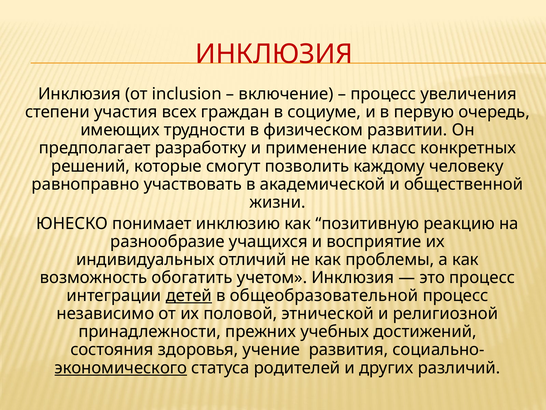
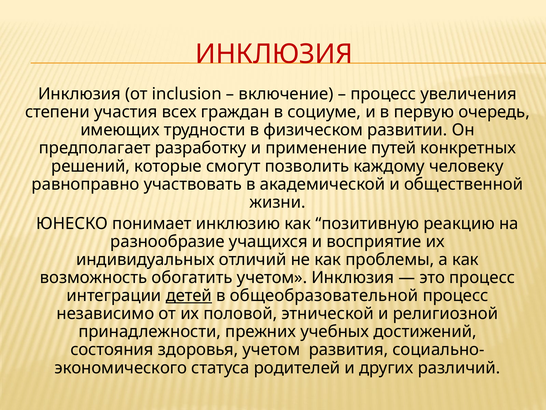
класс: класс -> путей
здоровья учение: учение -> учетом
экономического underline: present -> none
